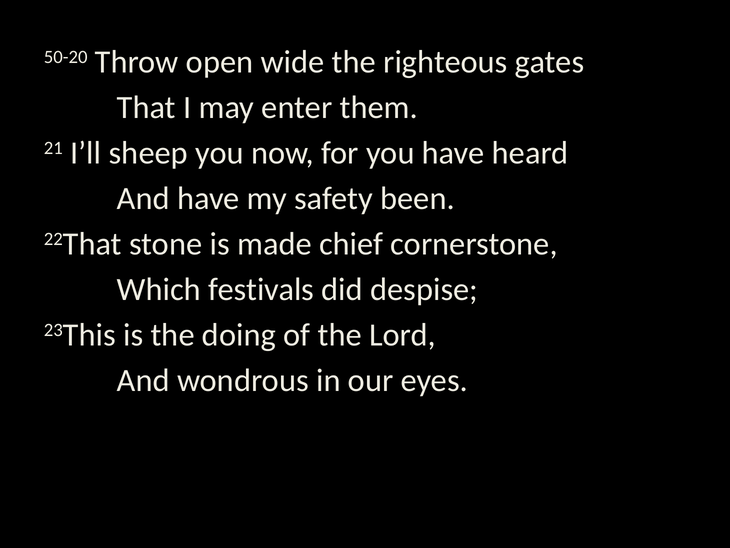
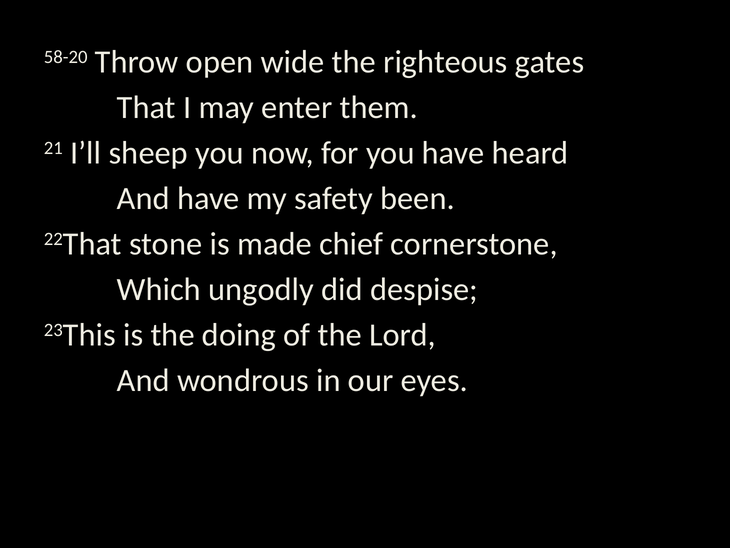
50-20: 50-20 -> 58-20
festivals: festivals -> ungodly
